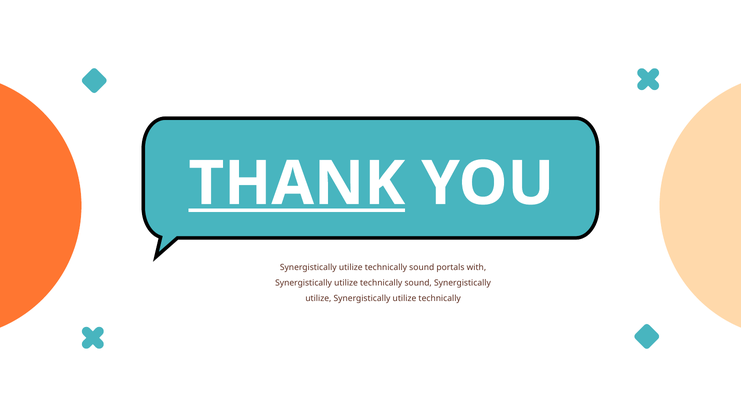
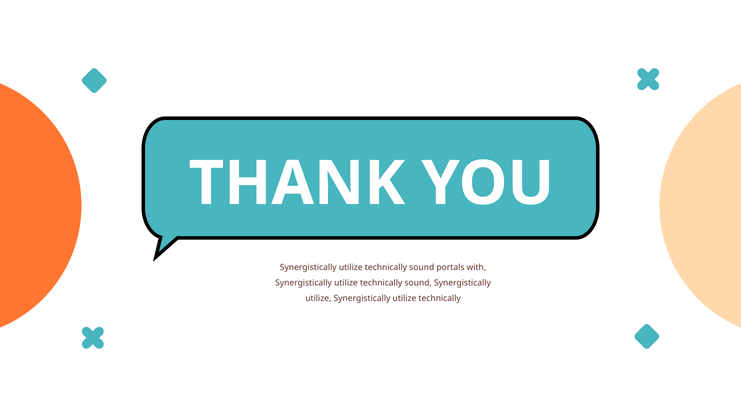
THANK underline: present -> none
